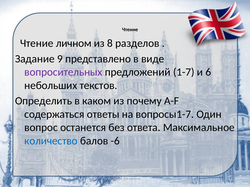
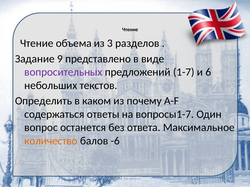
личном: личном -> объема
8: 8 -> 3
количество colour: blue -> orange
